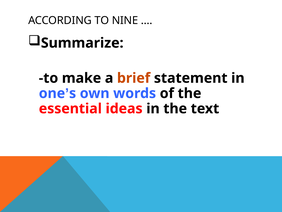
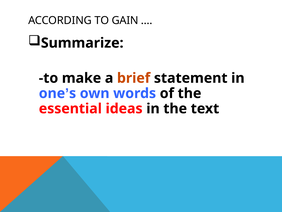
NINE: NINE -> GAIN
